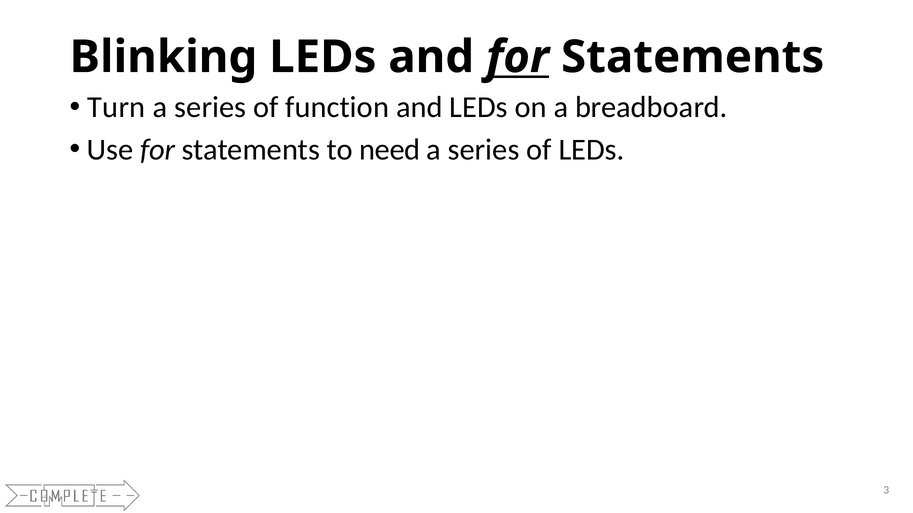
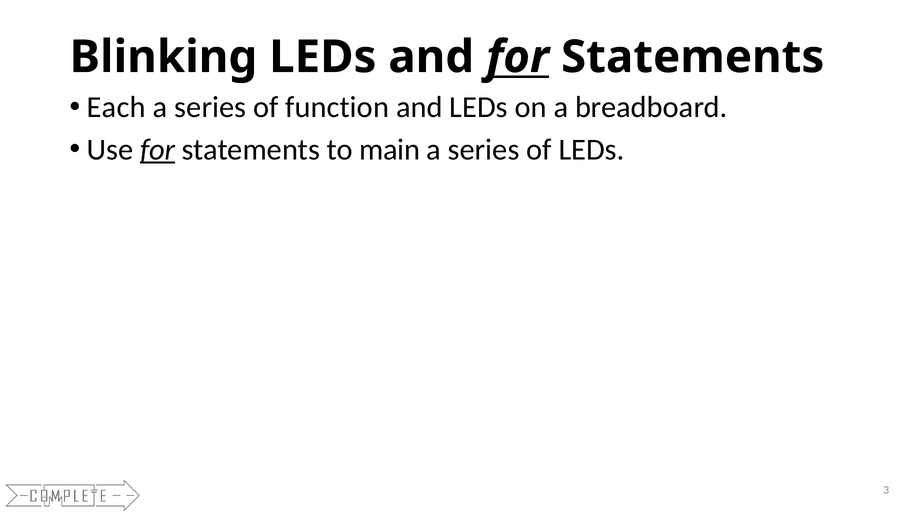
Turn: Turn -> Each
for at (158, 150) underline: none -> present
need: need -> main
